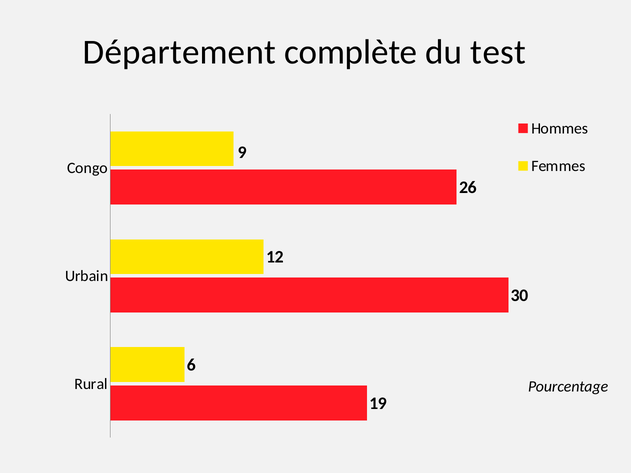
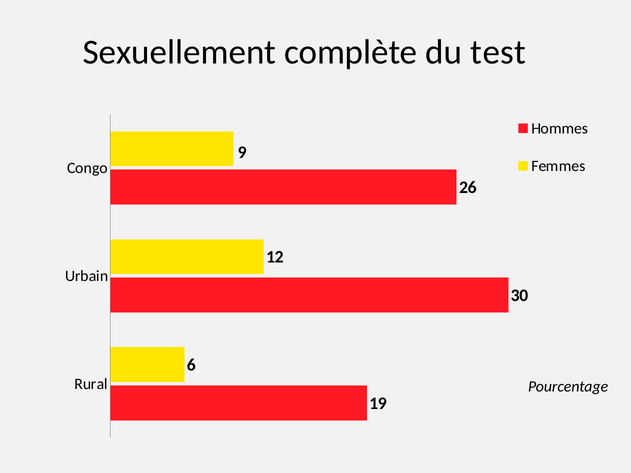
Département: Département -> Sexuellement
